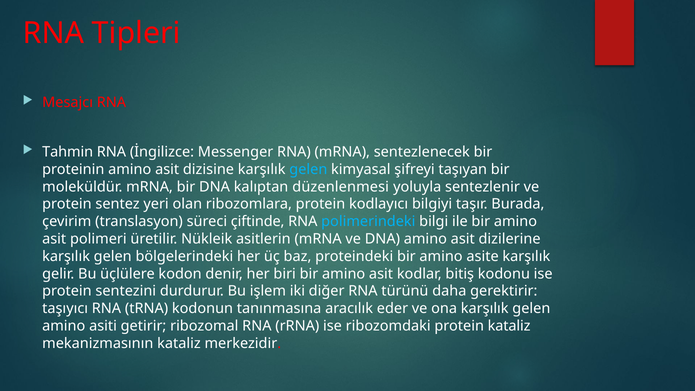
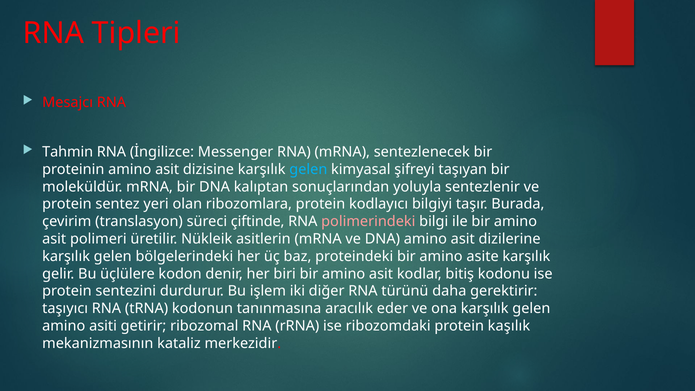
düzenlenmesi: düzenlenmesi -> sonuçlarından
polimerindeki colour: light blue -> pink
protein kataliz: kataliz -> kaşılık
